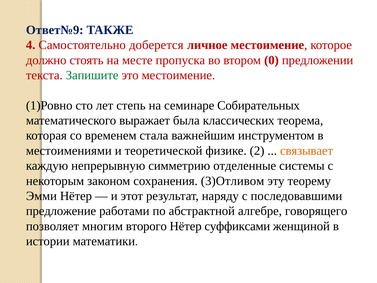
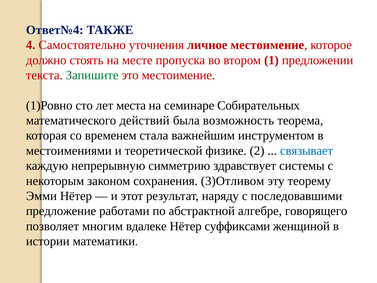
Ответ№9: Ответ№9 -> Ответ№4
доберется: доберется -> уточнения
0: 0 -> 1
степь: степь -> места
выражает: выражает -> действий
классических: классических -> возможность
связывает colour: orange -> blue
отделенные: отделенные -> здравствует
второго: второго -> вдалеке
